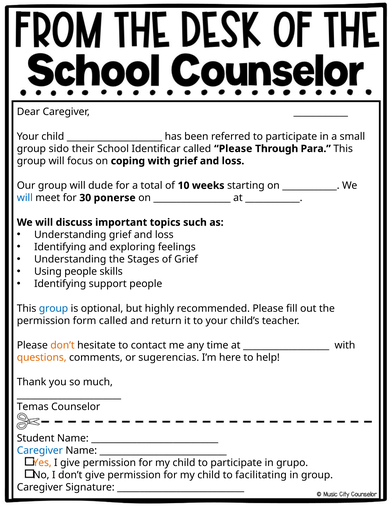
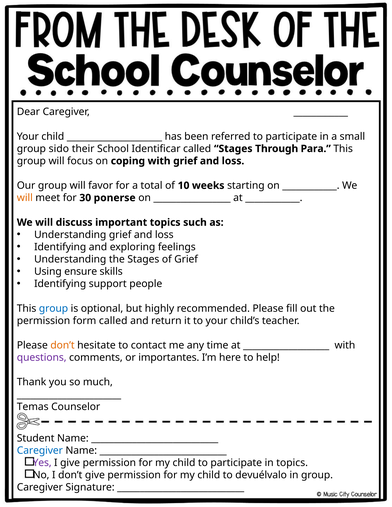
called Please: Please -> Stages
dude: dude -> favor
will at (25, 198) colour: blue -> orange
Using people: people -> ensure
questions colour: orange -> purple
sugerencias: sugerencias -> importantes
Yes colour: orange -> purple
in grupo: grupo -> topics
facilitating: facilitating -> devuélvalo
